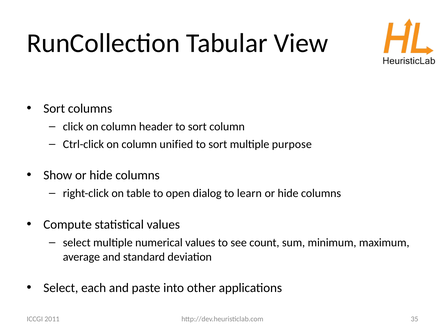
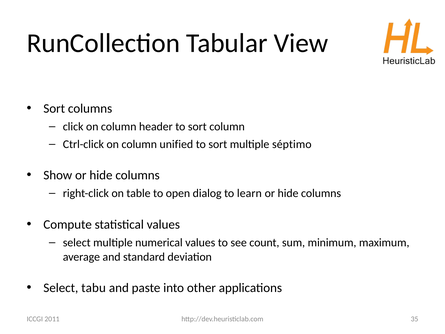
purpose: purpose -> séptimo
each: each -> tabu
